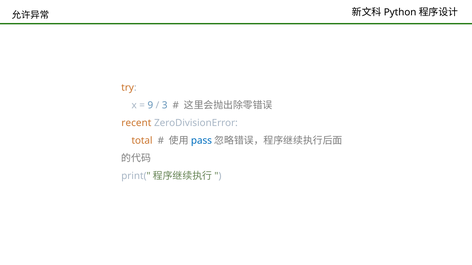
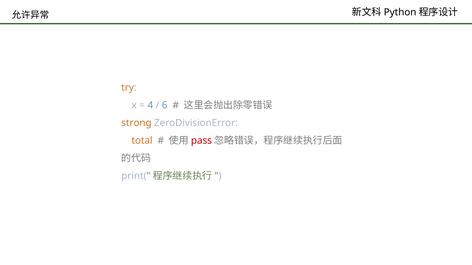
9: 9 -> 4
3: 3 -> 6
recent: recent -> strong
pass colour: blue -> red
